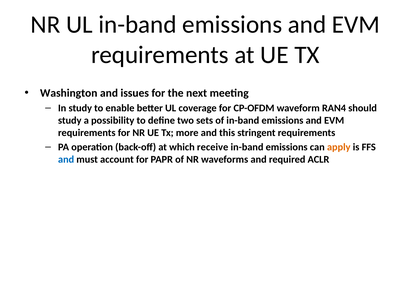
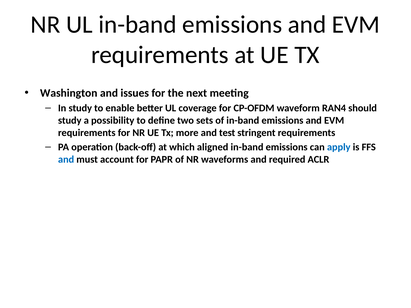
this: this -> test
receive: receive -> aligned
apply colour: orange -> blue
